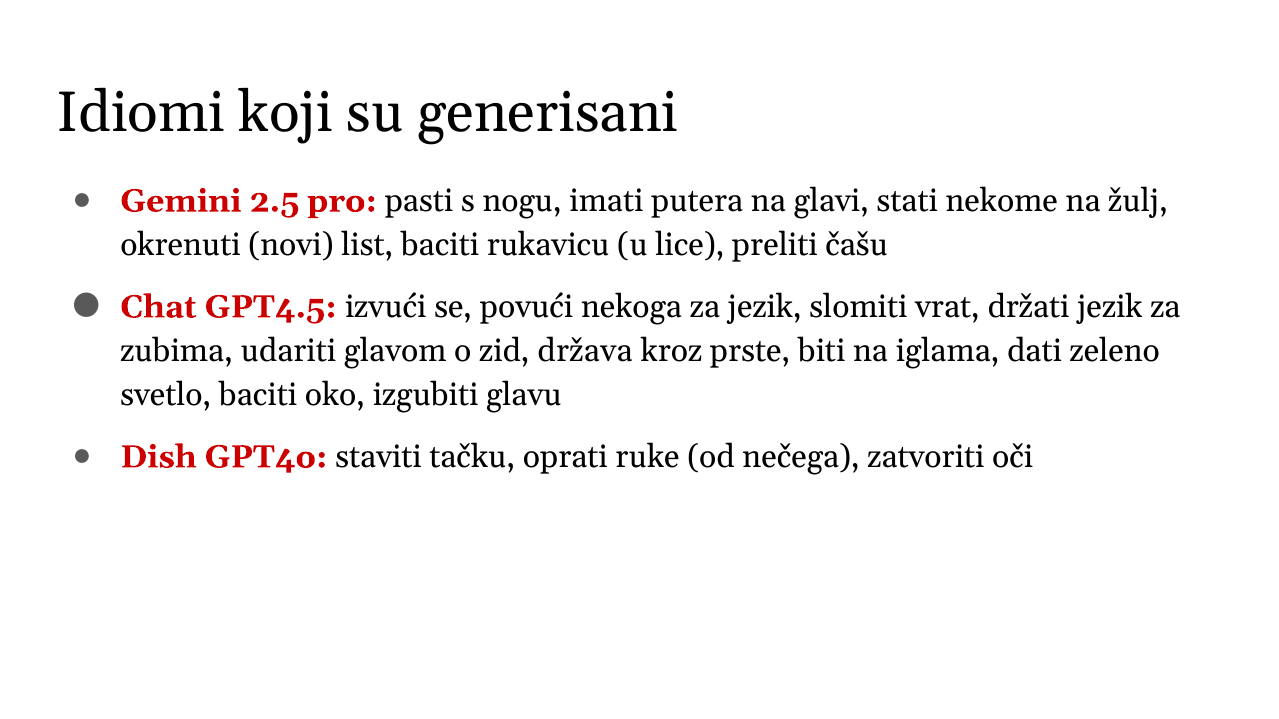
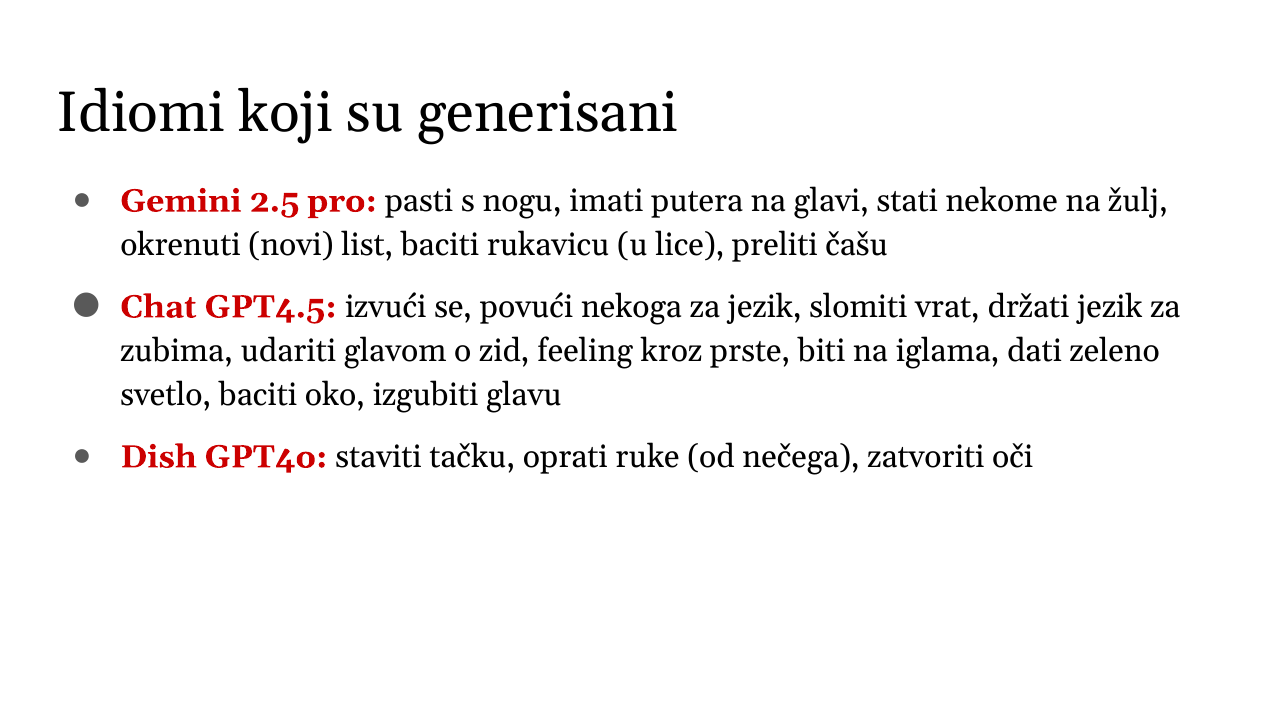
država: država -> feeling
